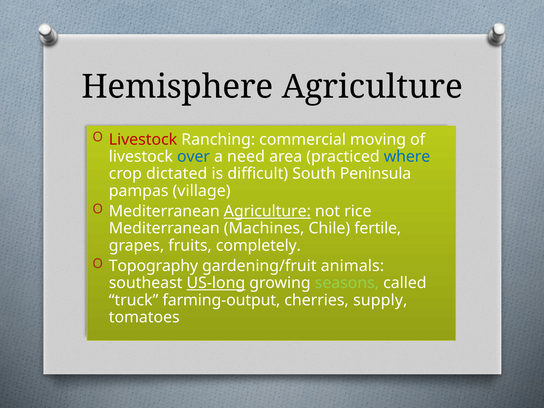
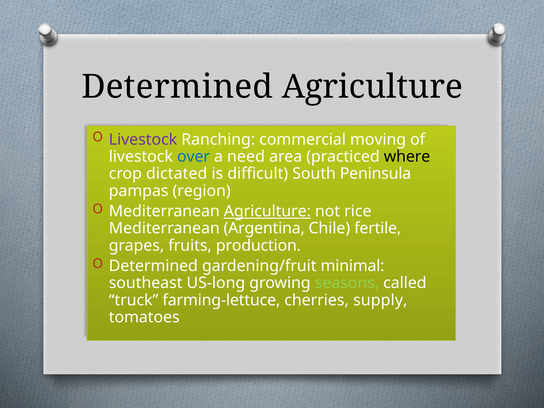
Hemisphere at (177, 87): Hemisphere -> Determined
Livestock at (143, 139) colour: red -> purple
where colour: blue -> black
village: village -> region
Machines: Machines -> Argentina
completely: completely -> production
Topography at (153, 266): Topography -> Determined
animals: animals -> minimal
US-long underline: present -> none
farming-output: farming-output -> farming-lettuce
